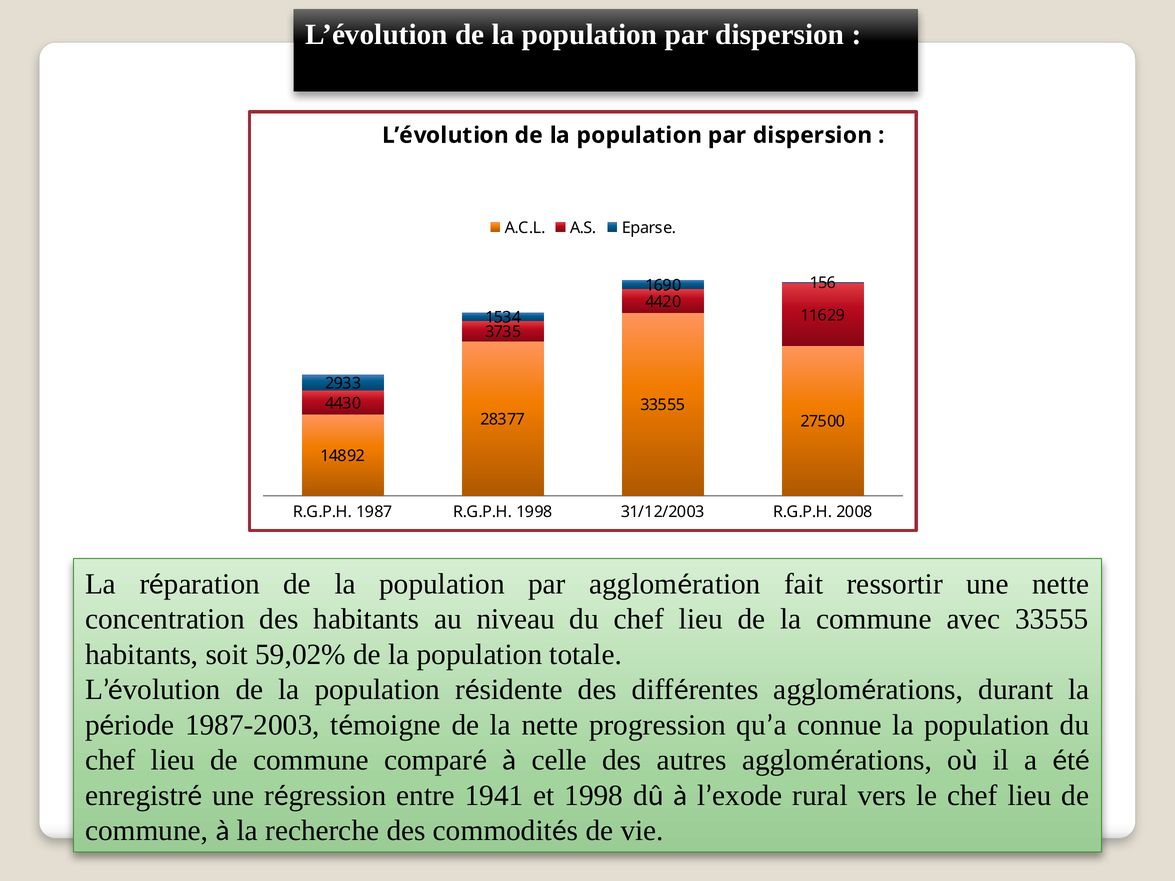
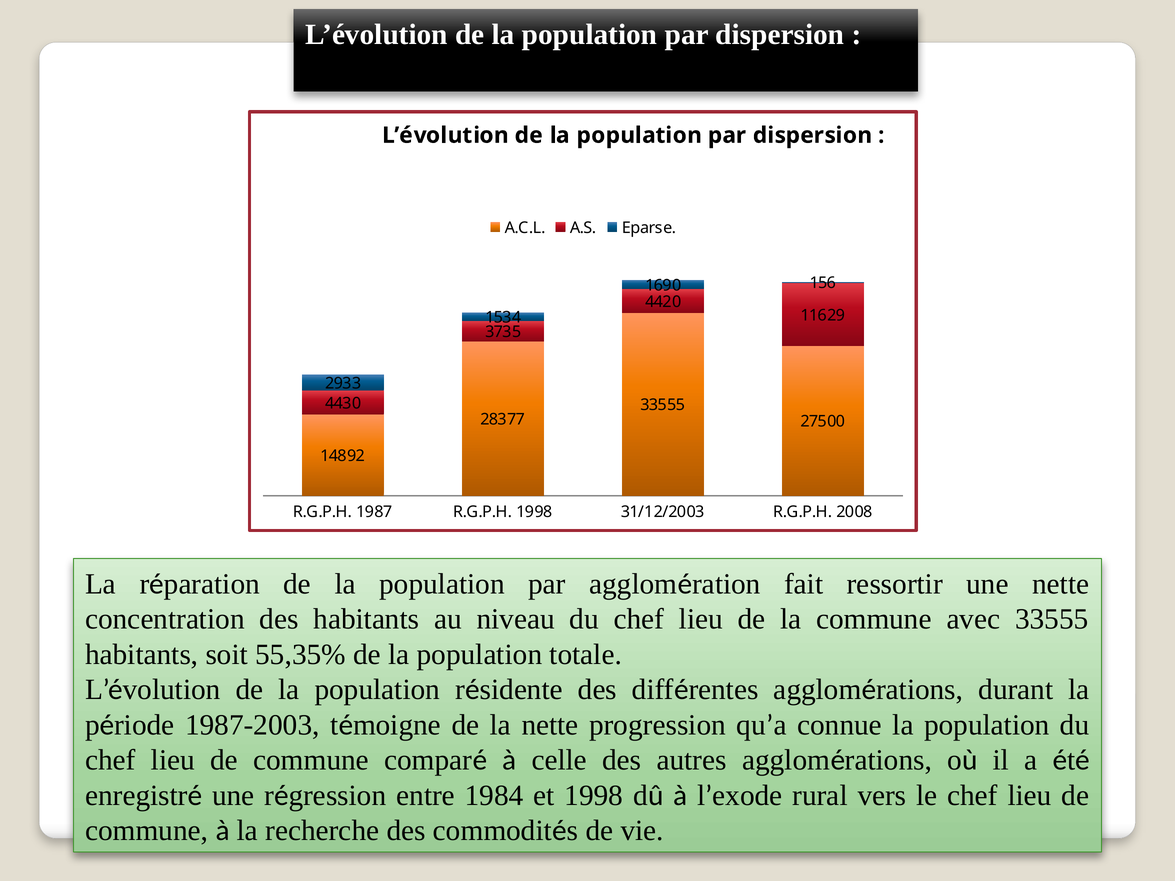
59,02%: 59,02% -> 55,35%
1941: 1941 -> 1984
